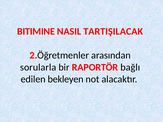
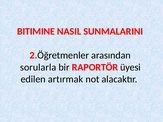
TARTIŞILACAK: TARTIŞILACAK -> SUNMALARINI
bağlı: bağlı -> üyesi
bekleyen: bekleyen -> artırmak
